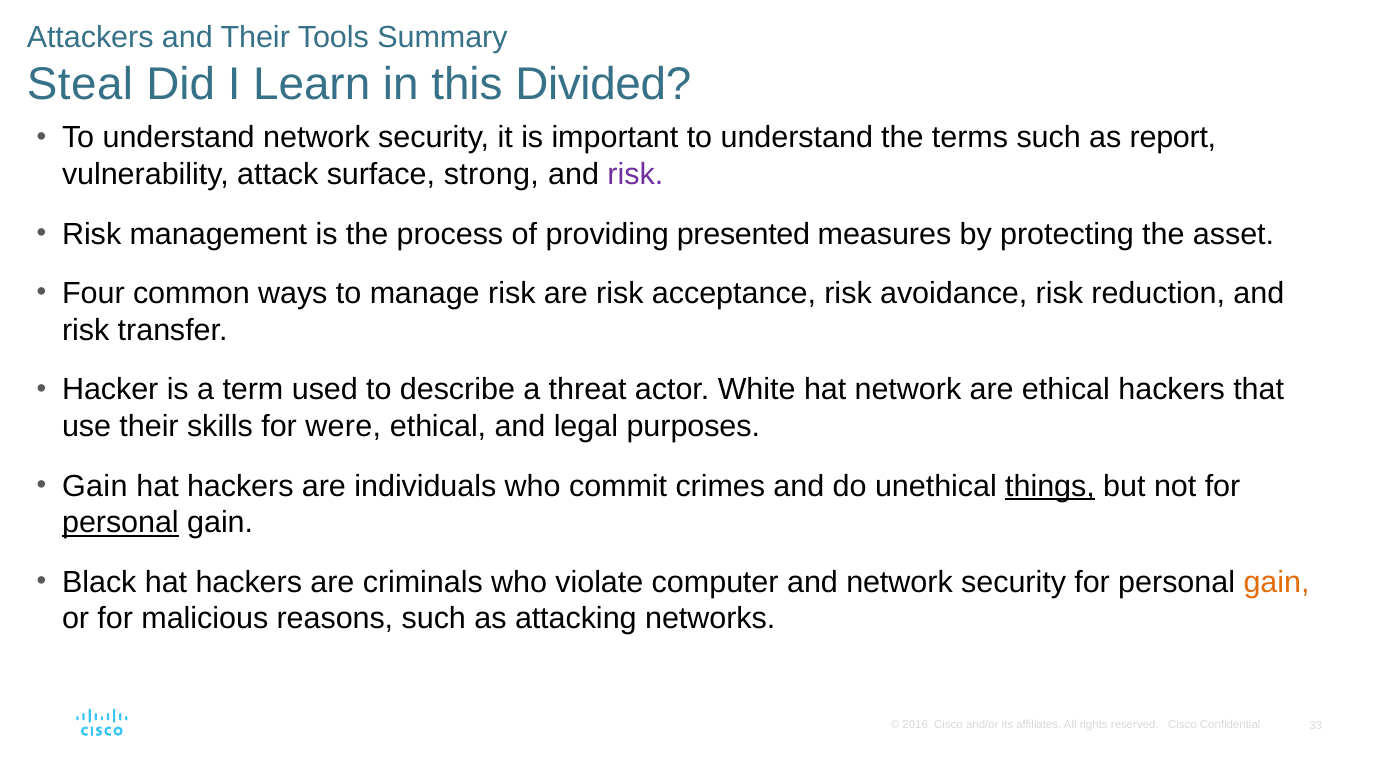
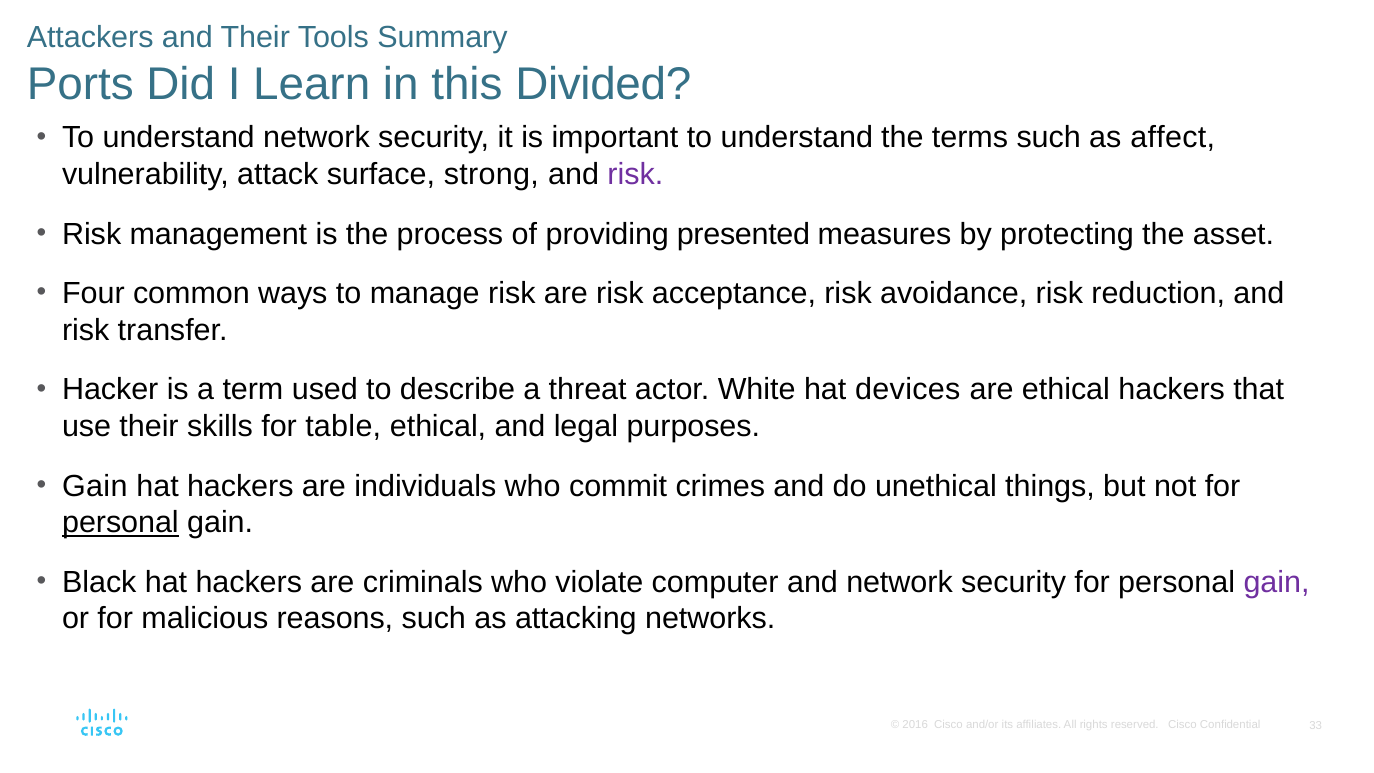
Steal: Steal -> Ports
report: report -> affect
hat network: network -> devices
were: were -> table
things underline: present -> none
gain at (1277, 582) colour: orange -> purple
